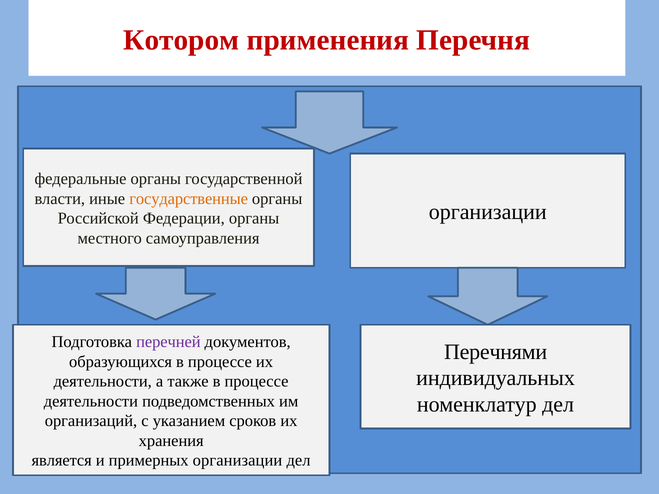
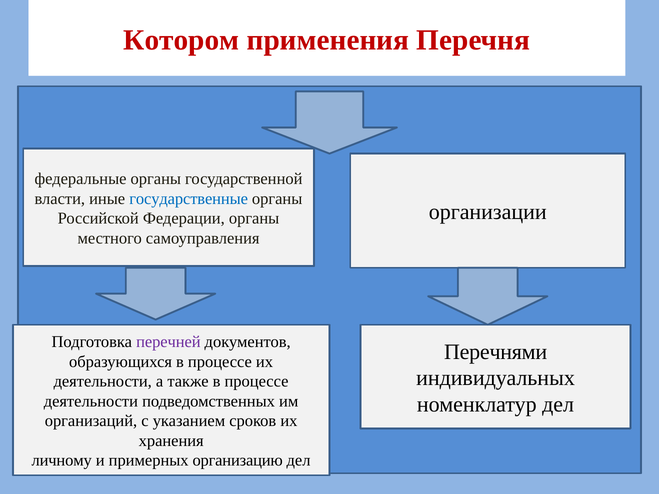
государственные colour: orange -> blue
является: является -> личному
примерных организации: организации -> организацию
